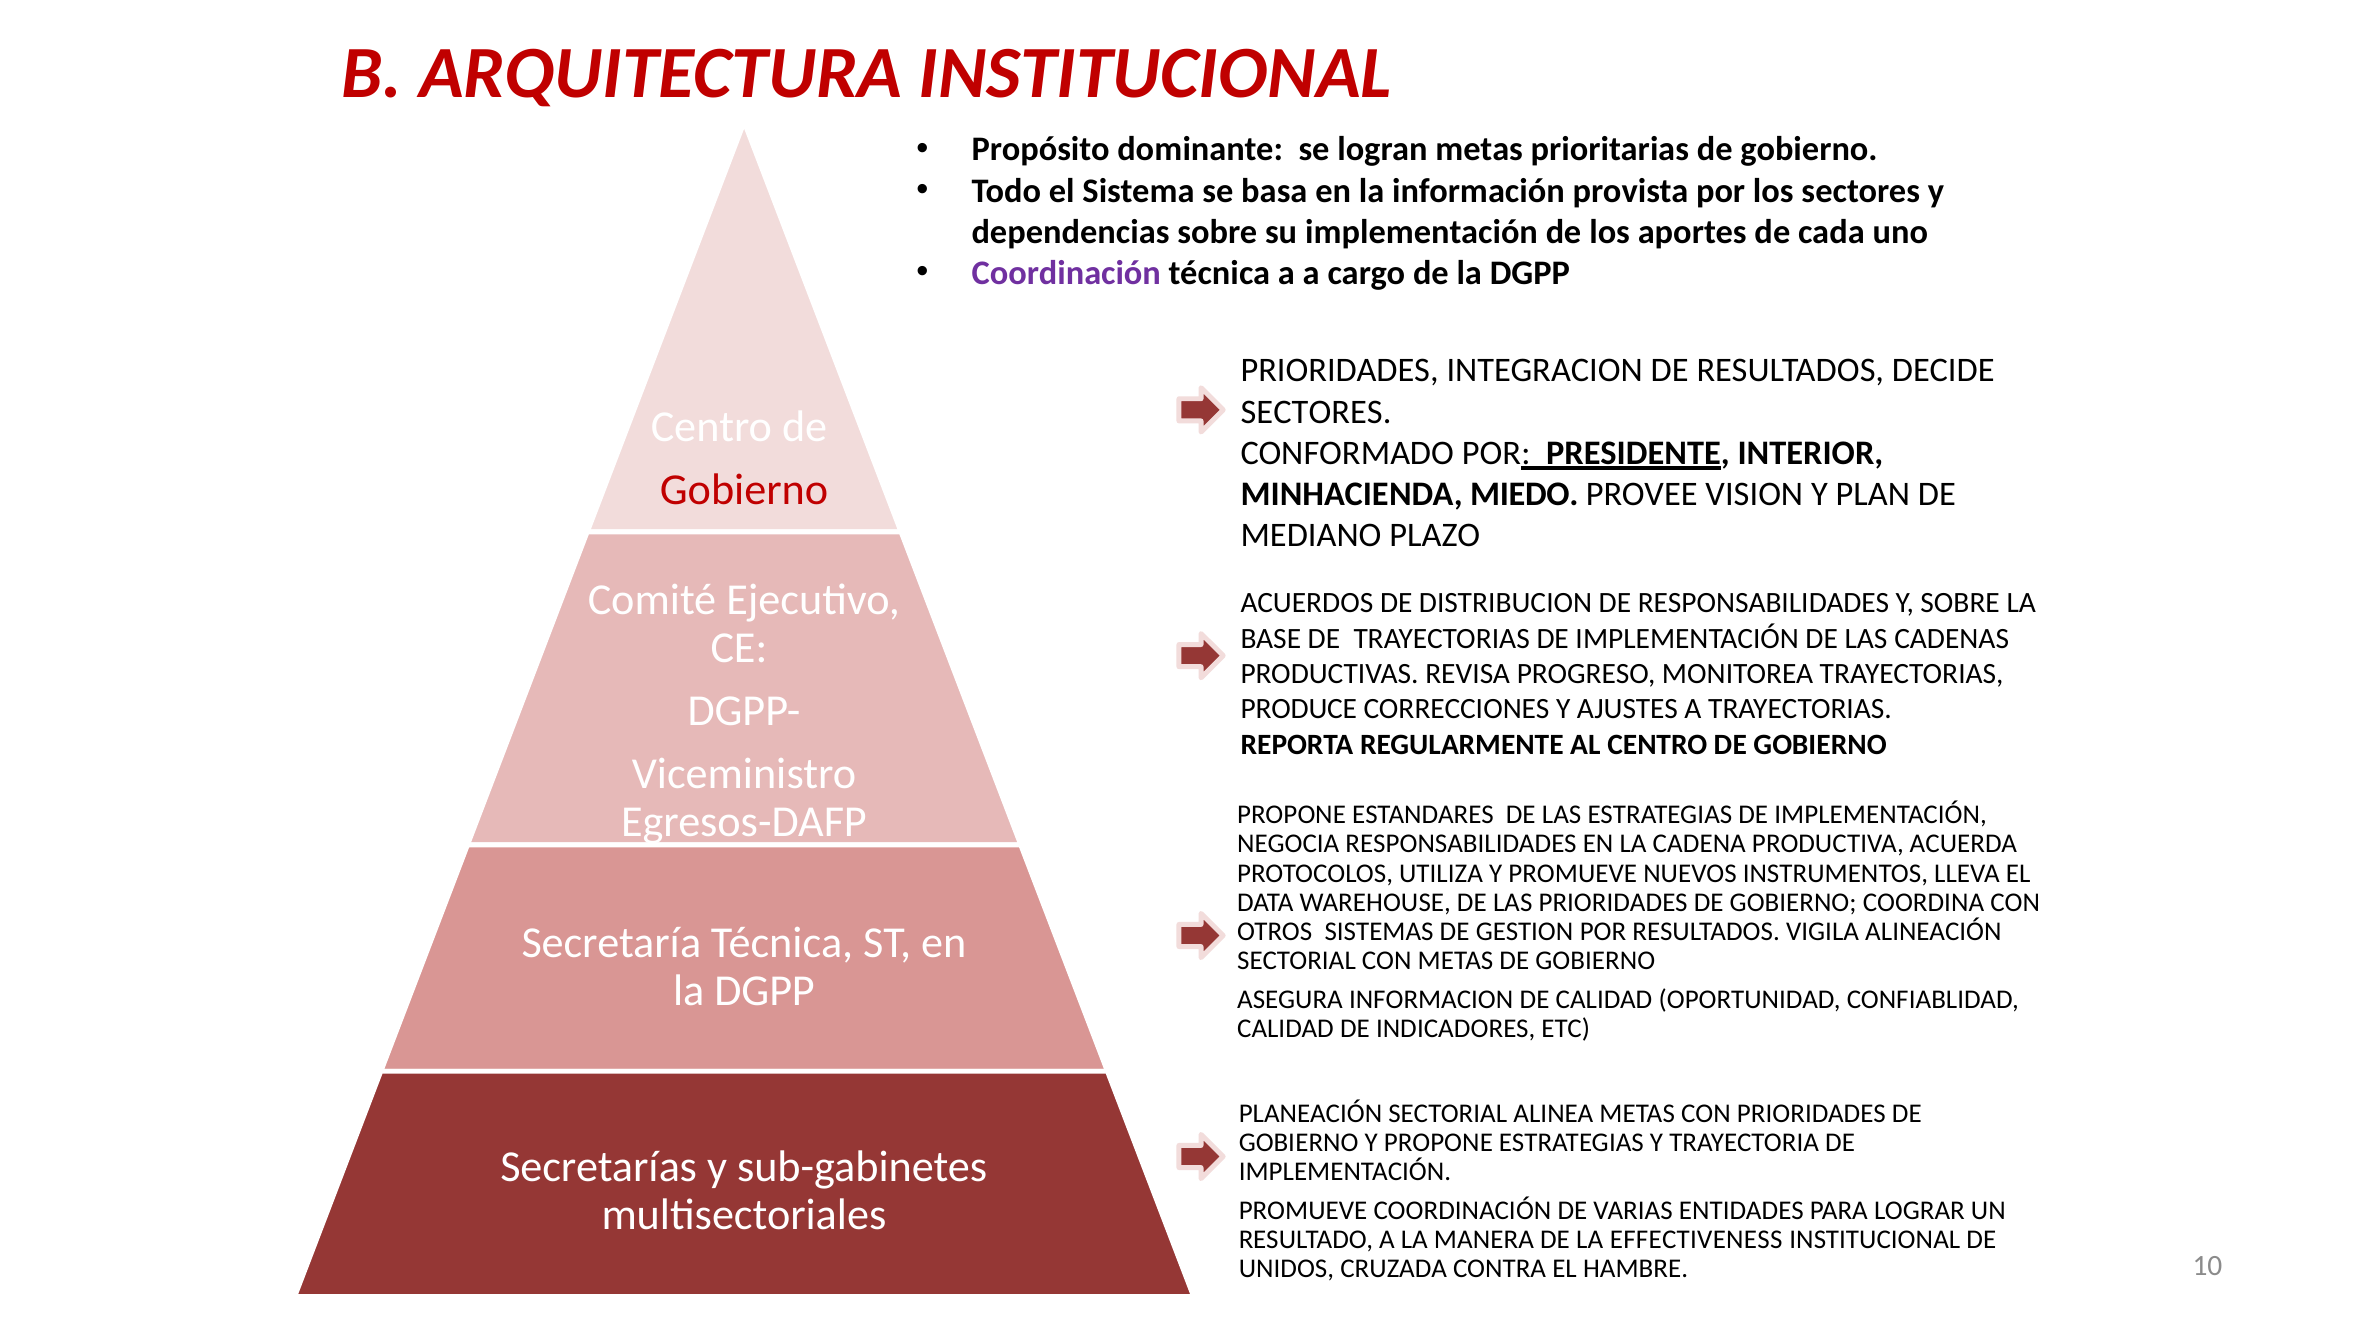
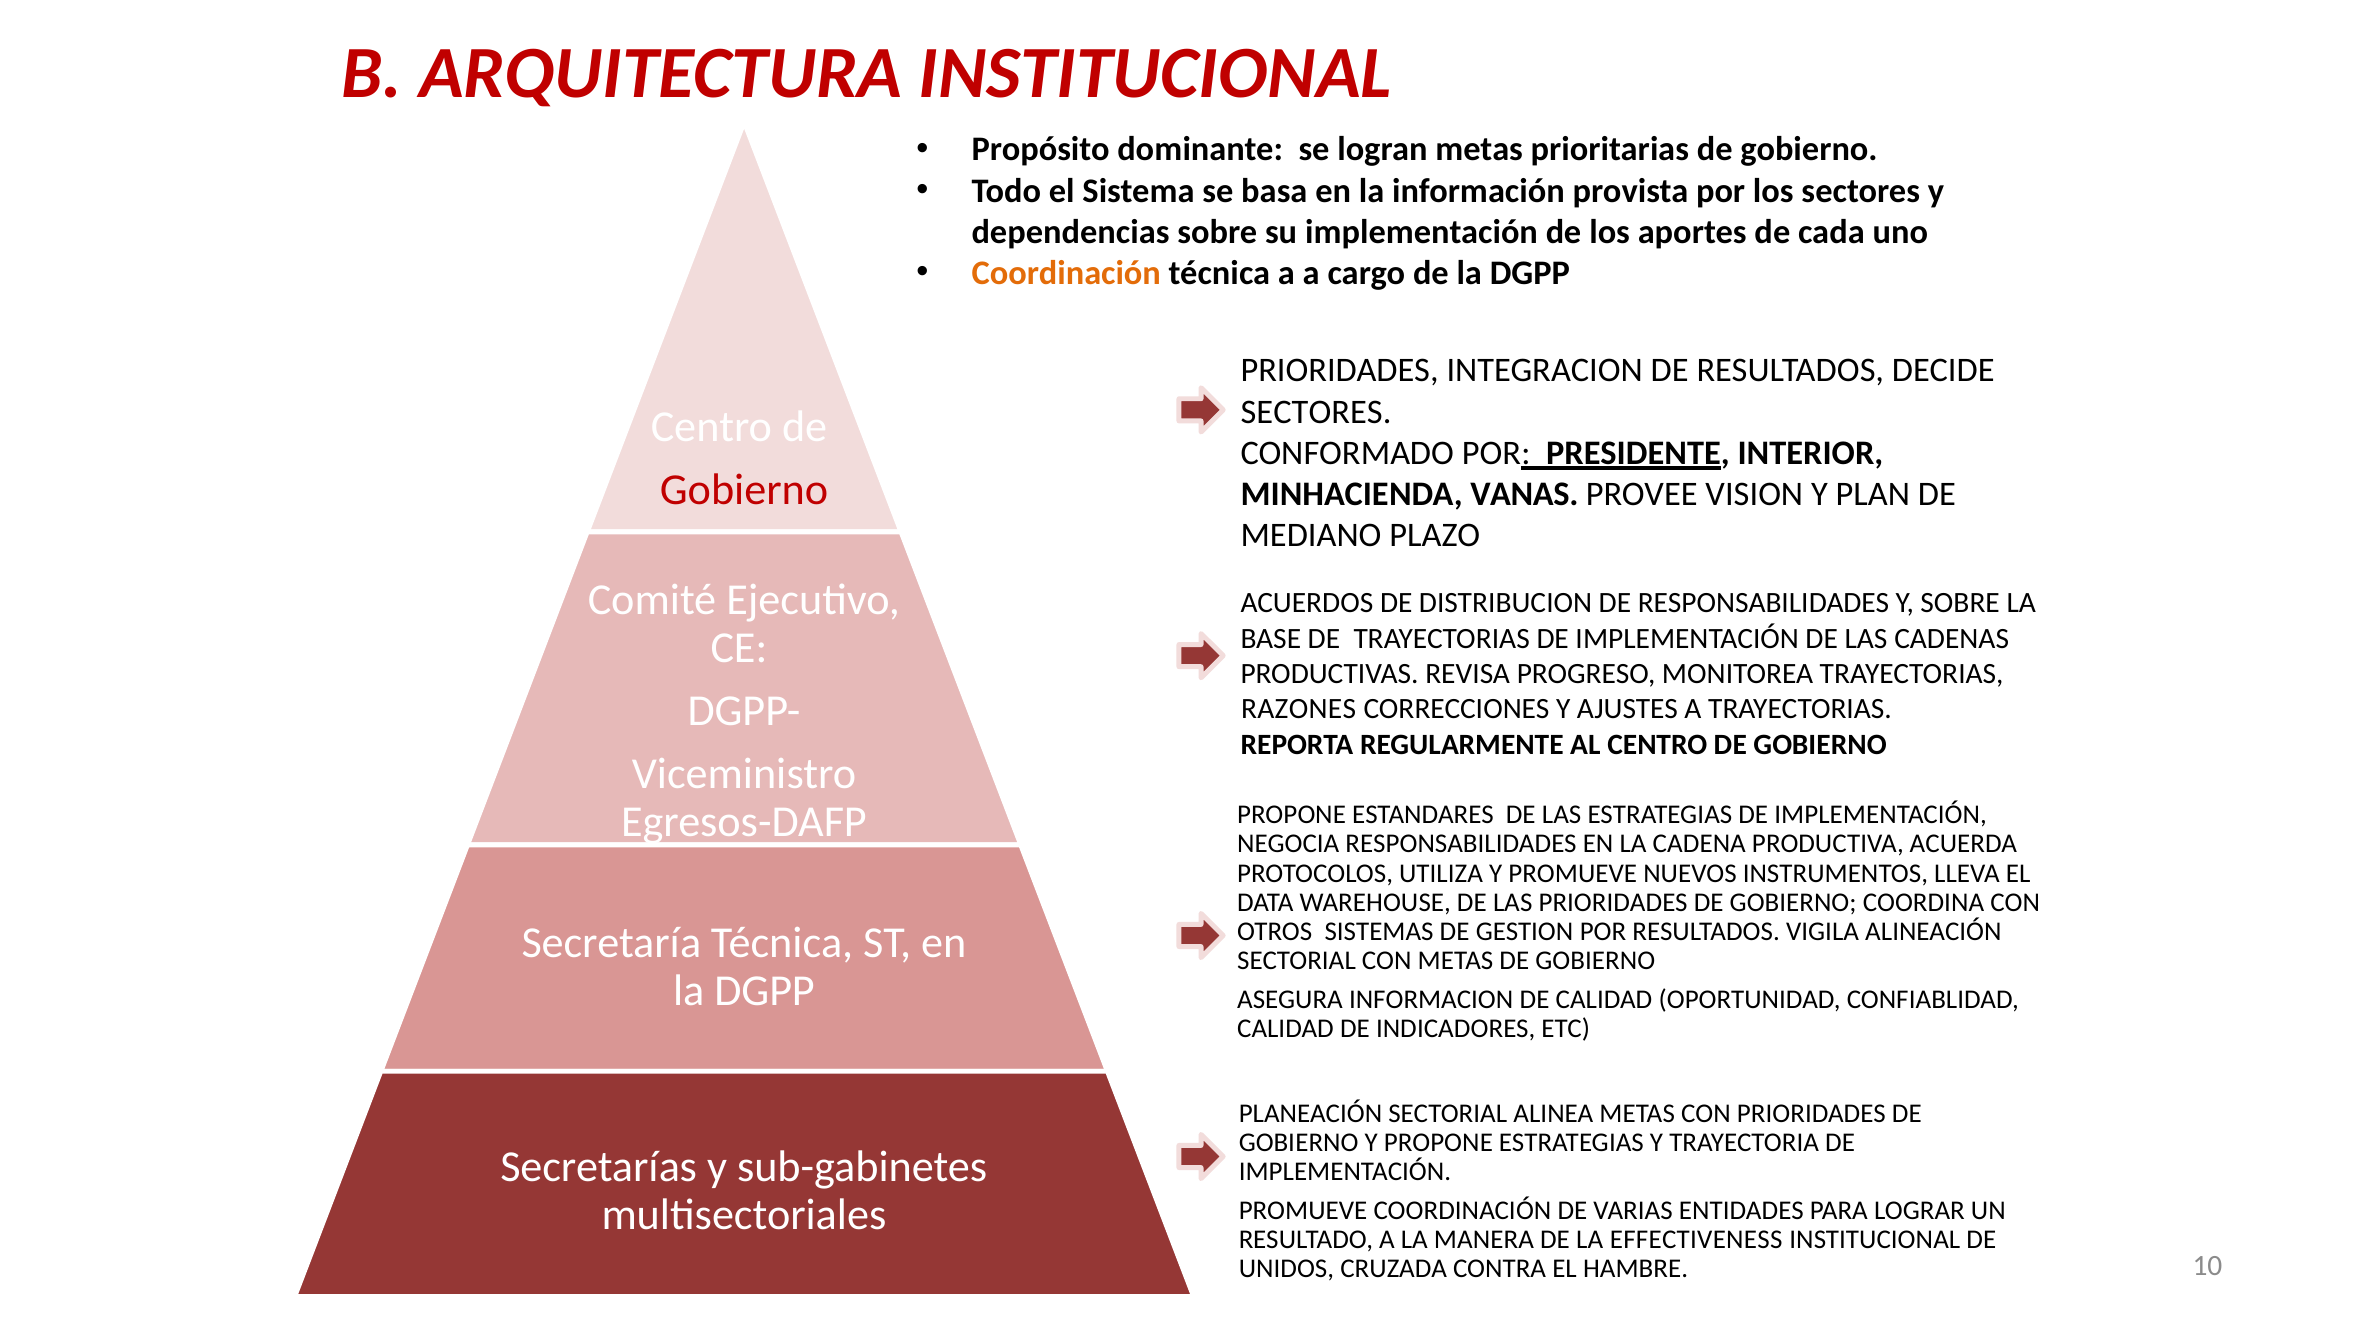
Coordinación at (1066, 273) colour: purple -> orange
MIEDO: MIEDO -> VANAS
PRODUCE: PRODUCE -> RAZONES
